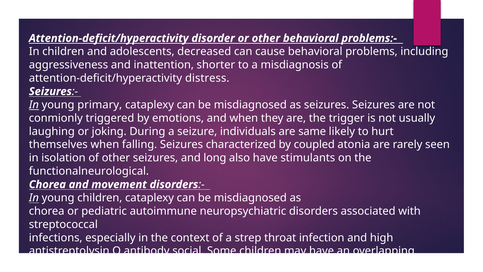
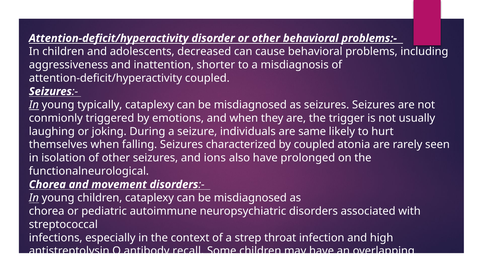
attention-deficit/hyperactivity distress: distress -> coupled
primary: primary -> typically
long: long -> ions
stimulants: stimulants -> prolonged
social: social -> recall
